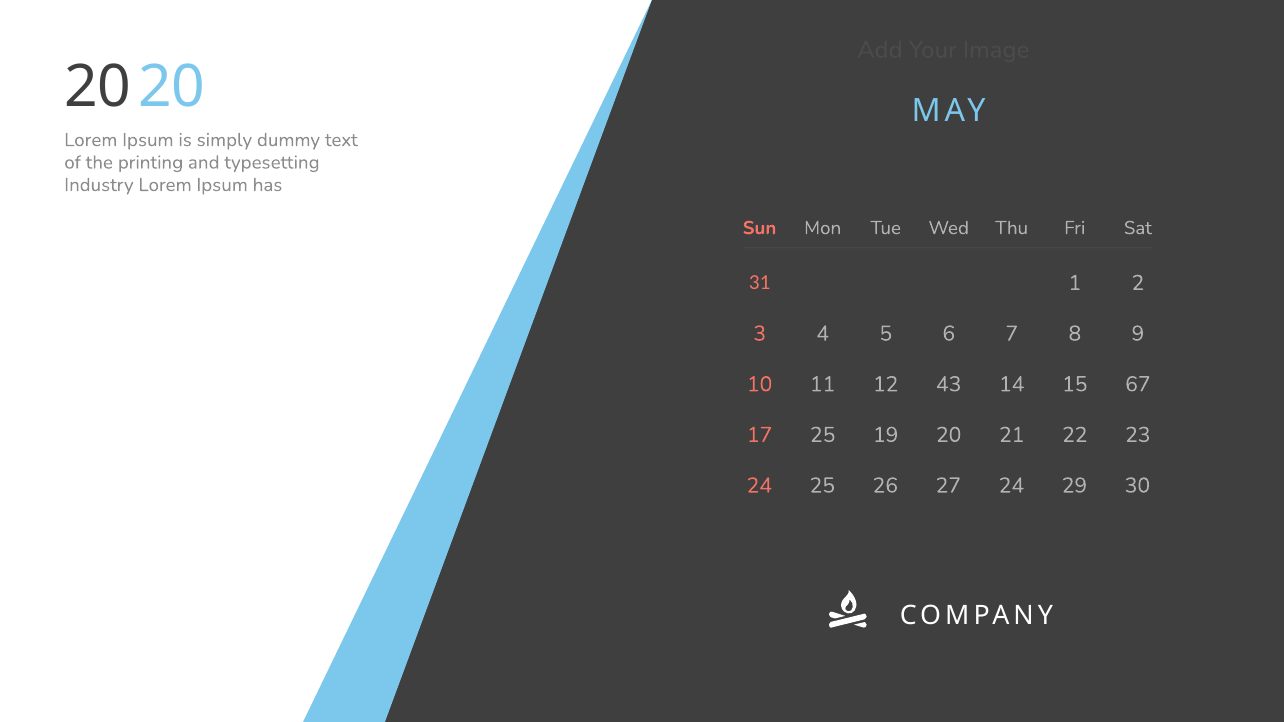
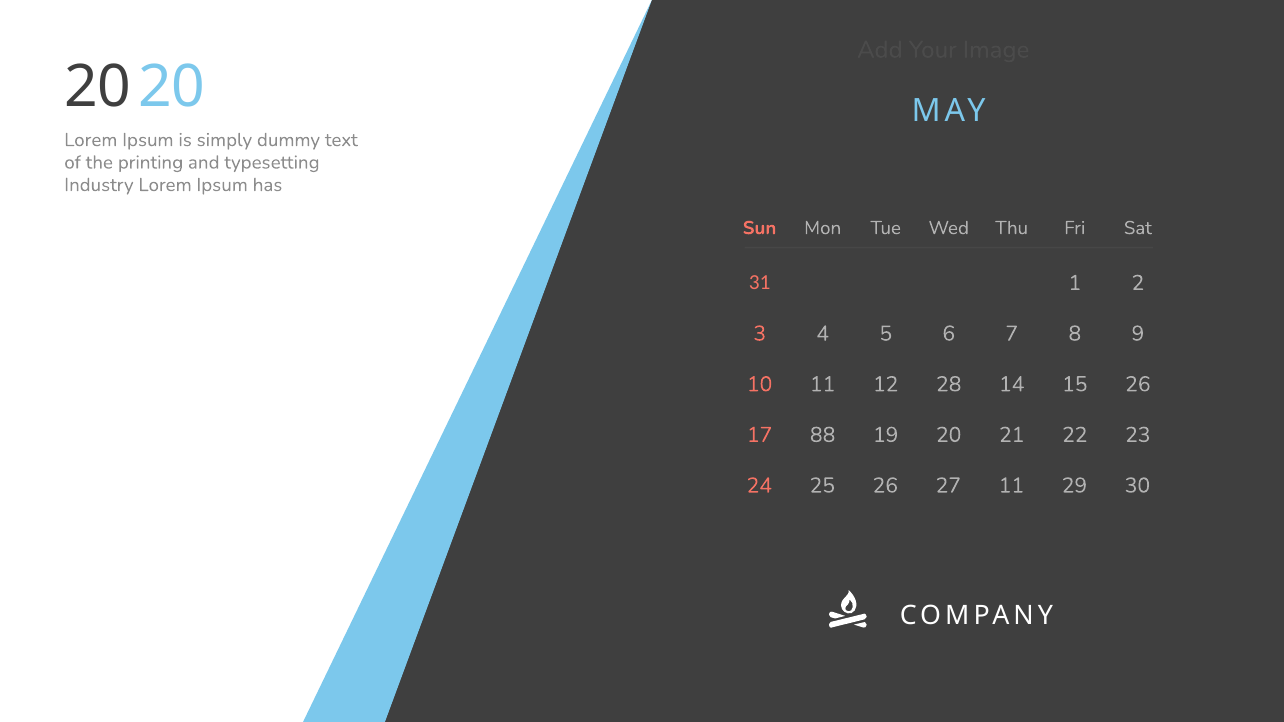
43: 43 -> 28
15 67: 67 -> 26
17 25: 25 -> 88
27 24: 24 -> 11
